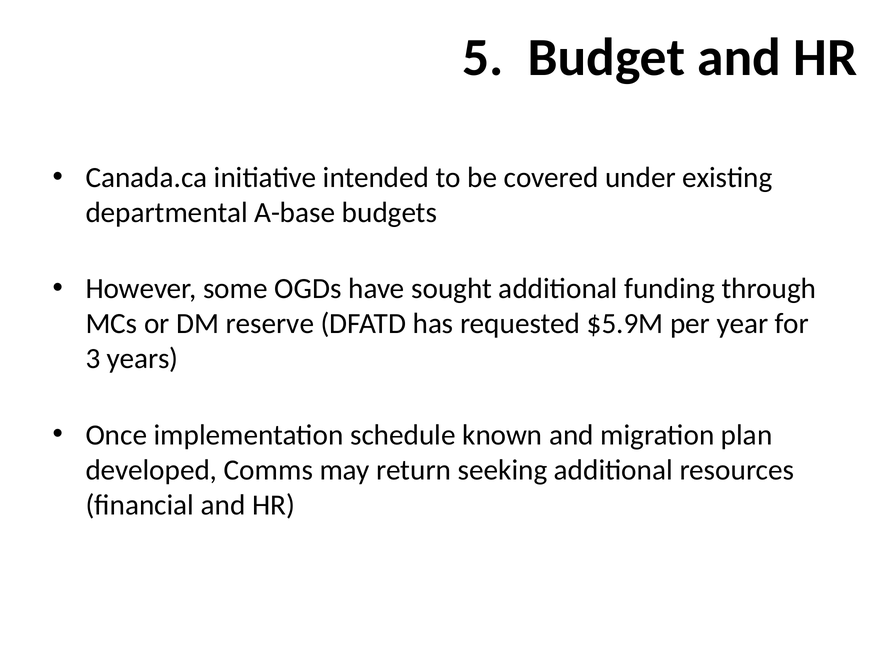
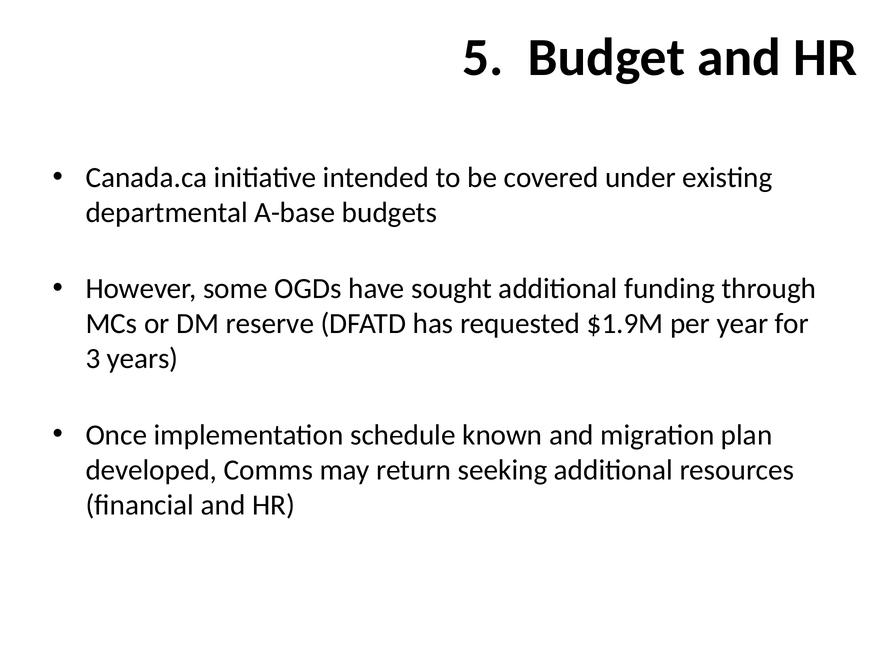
$5.9M: $5.9M -> $1.9M
